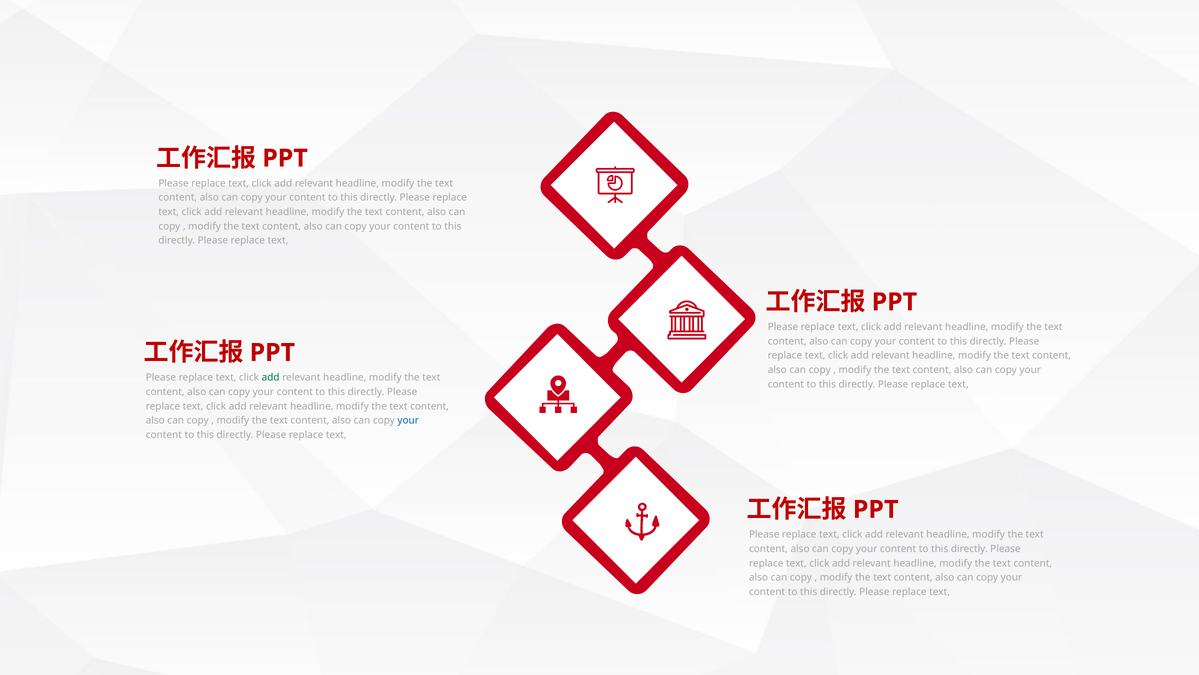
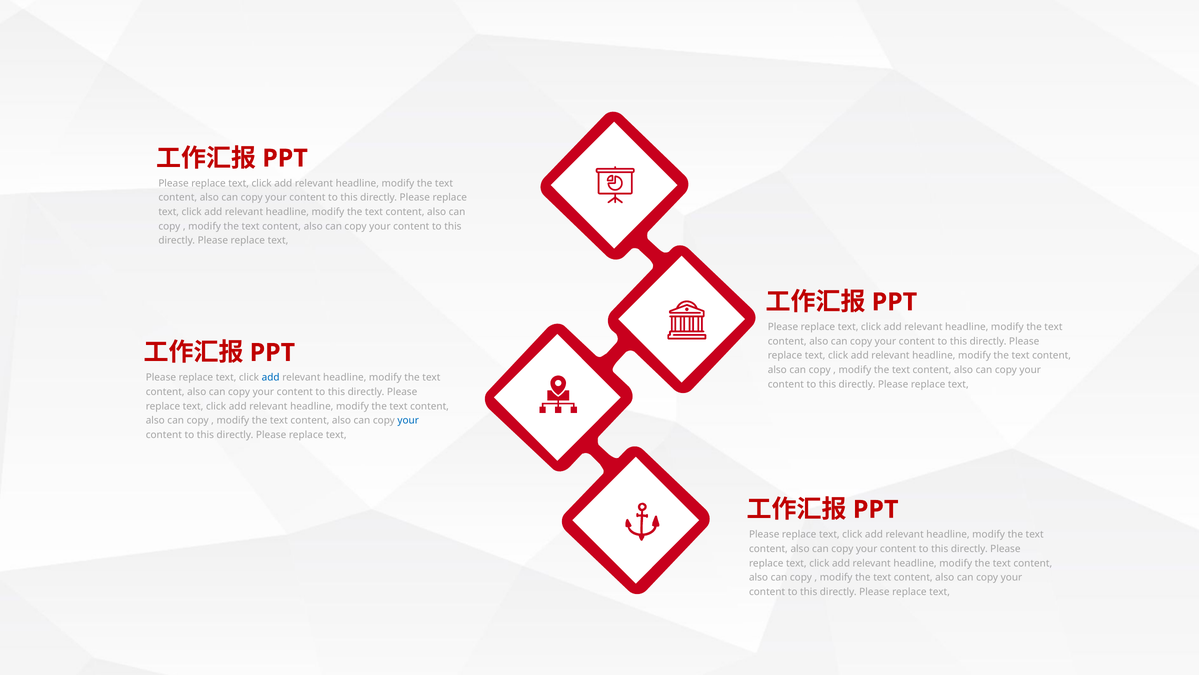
add at (271, 377) colour: green -> blue
